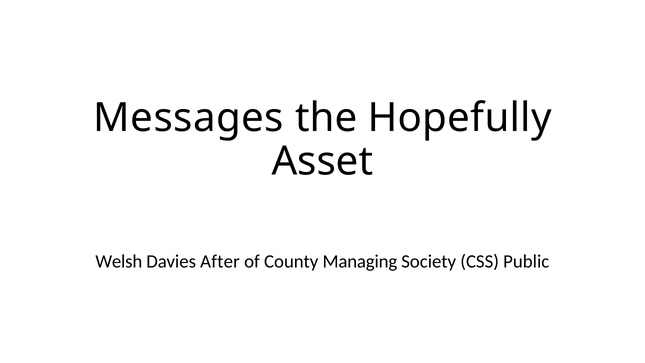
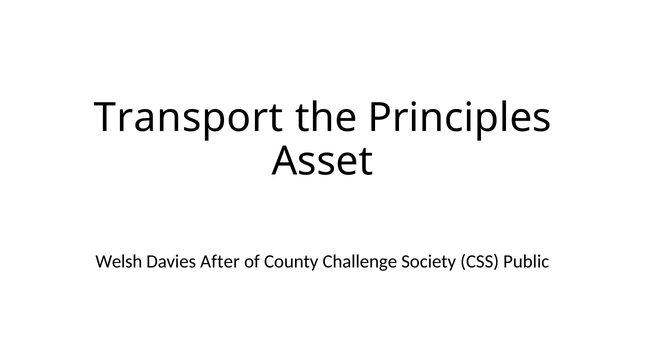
Messages: Messages -> Transport
Hopefully: Hopefully -> Principles
Managing: Managing -> Challenge
